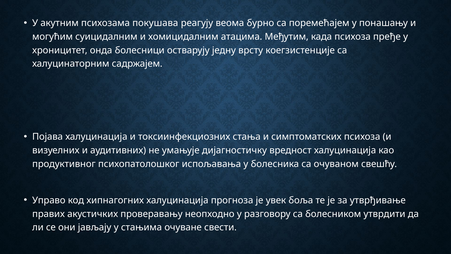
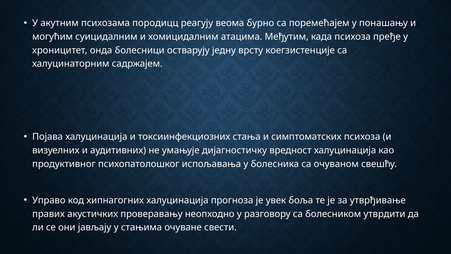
покушава: покушава -> породицц
